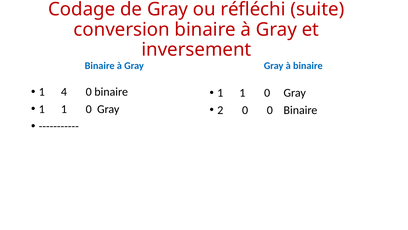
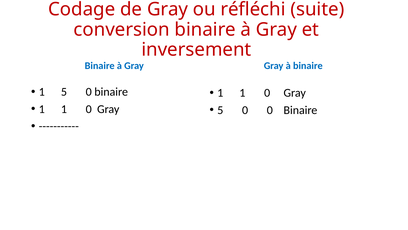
1 4: 4 -> 5
2 at (220, 110): 2 -> 5
